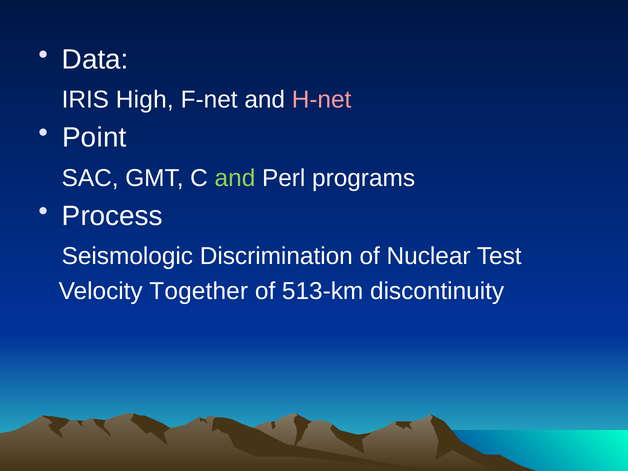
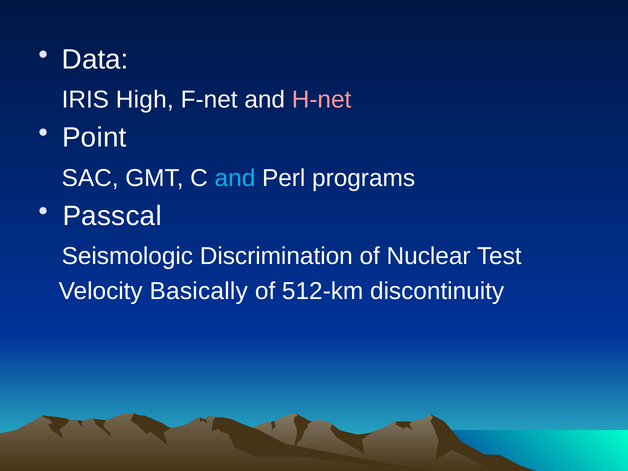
and at (235, 178) colour: light green -> light blue
Process: Process -> Passcal
Together: Together -> Basically
513-km: 513-km -> 512-km
